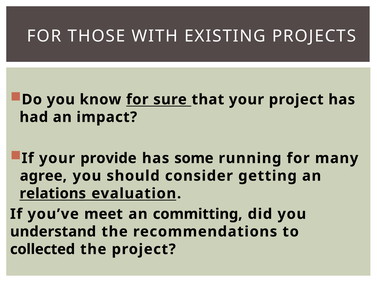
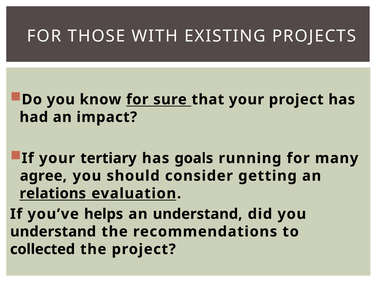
provide: provide -> tertiary
some: some -> goals
meet: meet -> helps
an committing: committing -> understand
